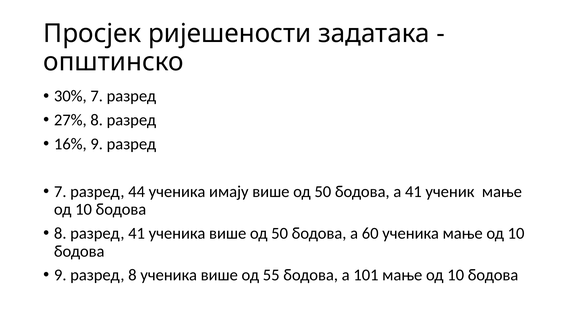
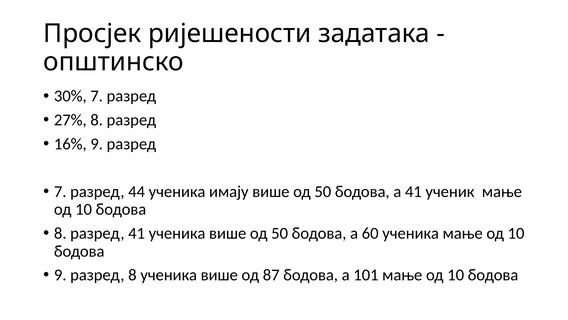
55: 55 -> 87
